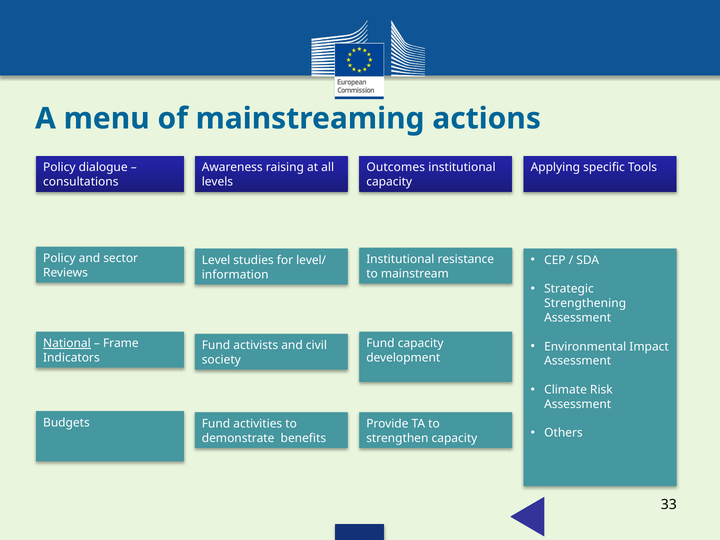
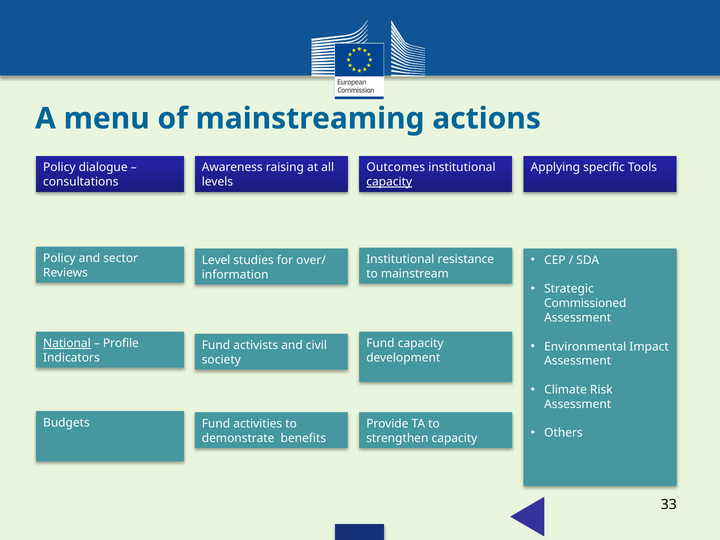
capacity at (389, 182) underline: none -> present
level/: level/ -> over/
Strengthening: Strengthening -> Commissioned
Frame: Frame -> Profile
